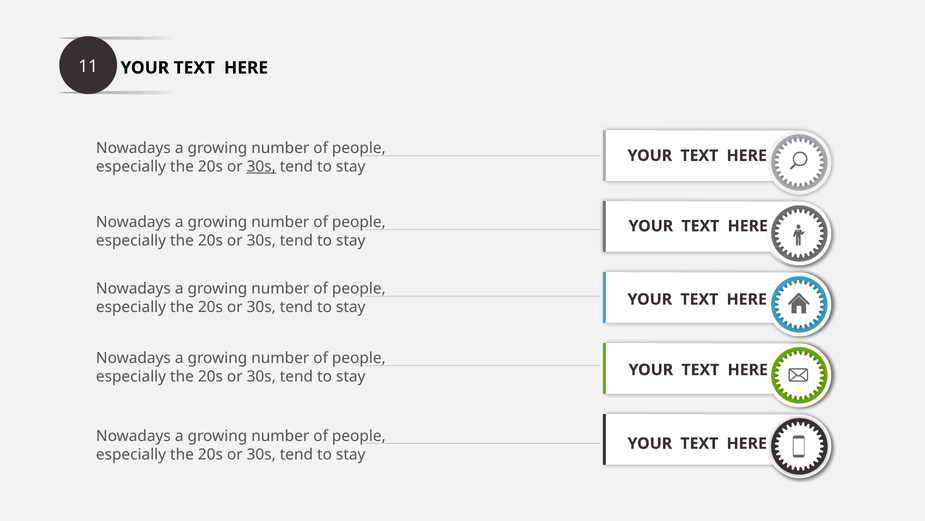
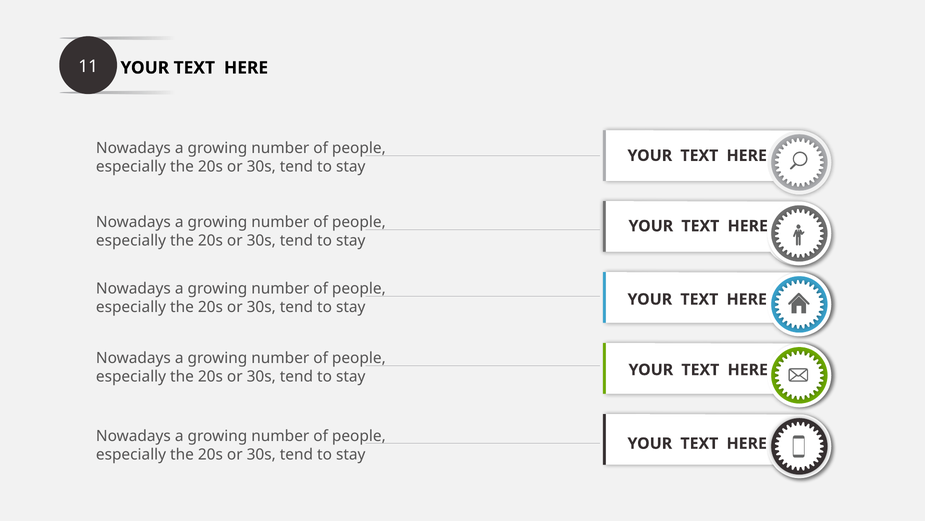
30s at (261, 166) underline: present -> none
